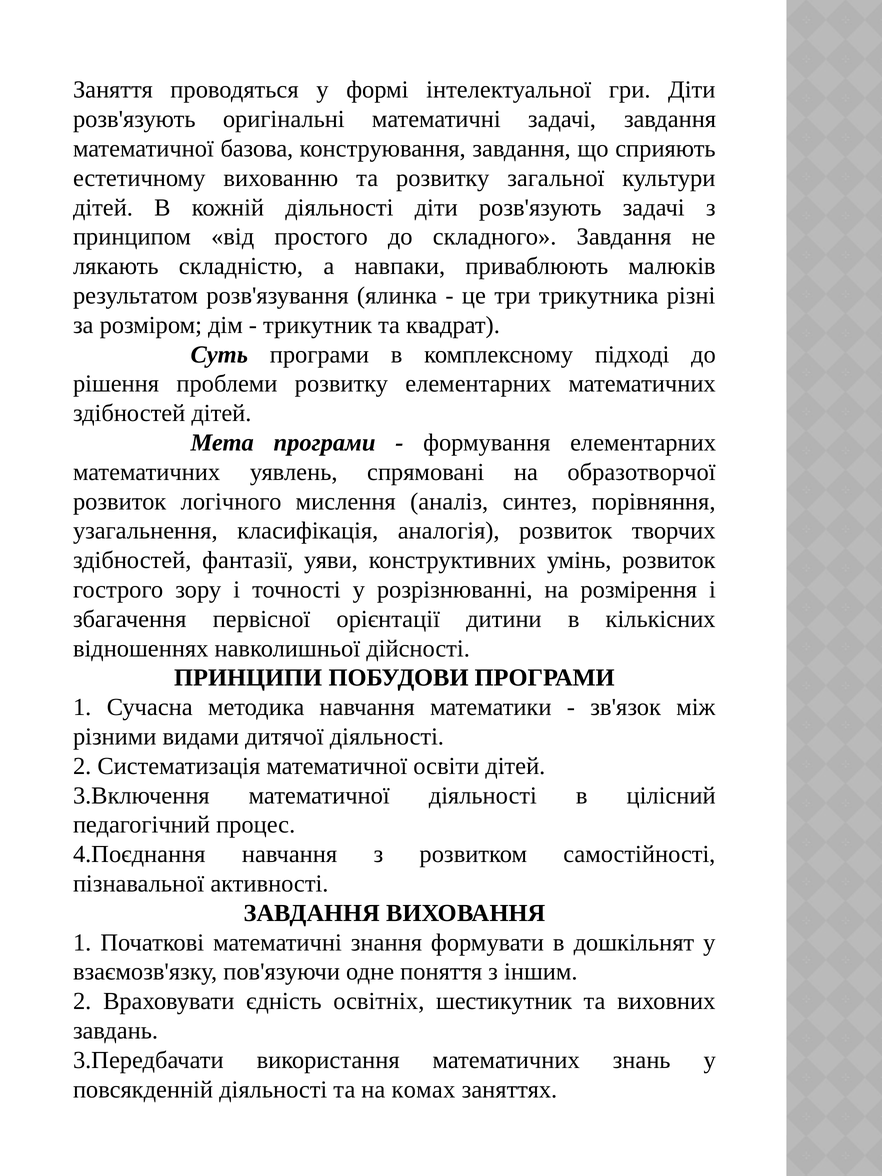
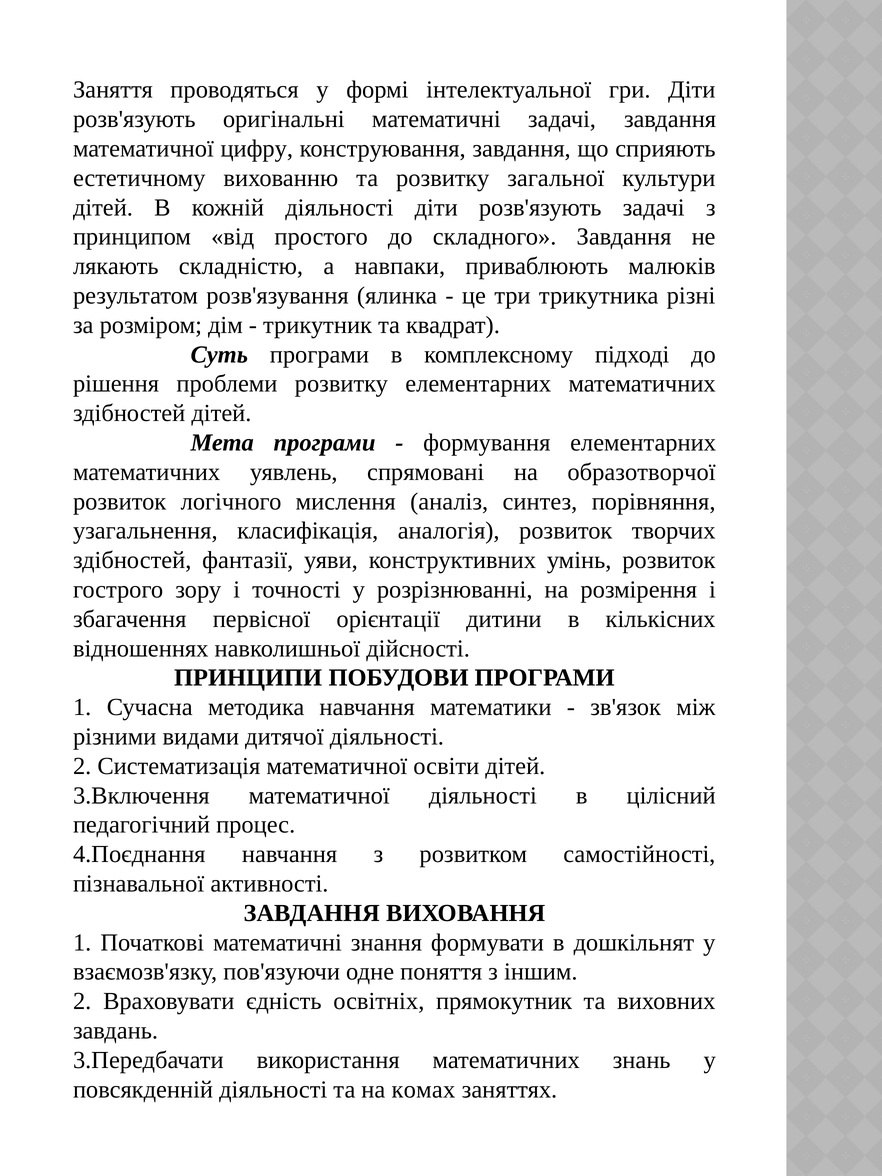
базова: базова -> цифру
шестикутник: шестикутник -> прямокутник
